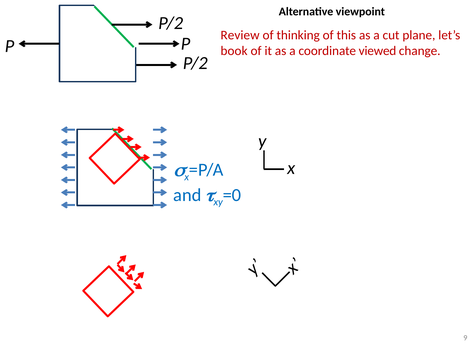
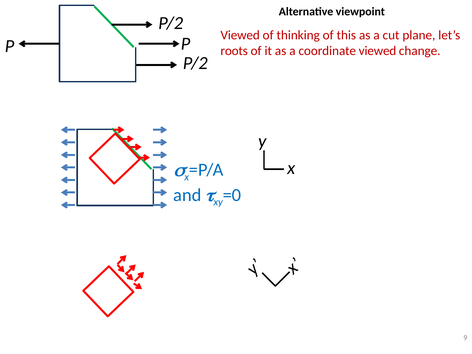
Review at (240, 35): Review -> Viewed
book: book -> roots
